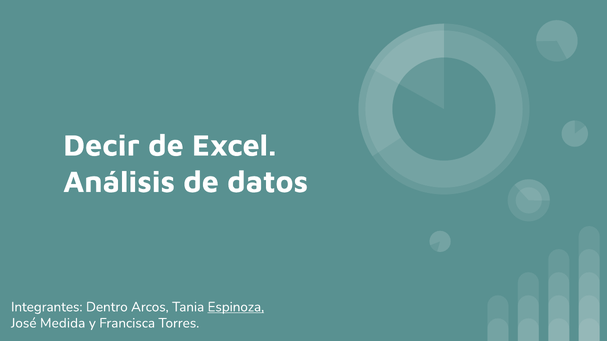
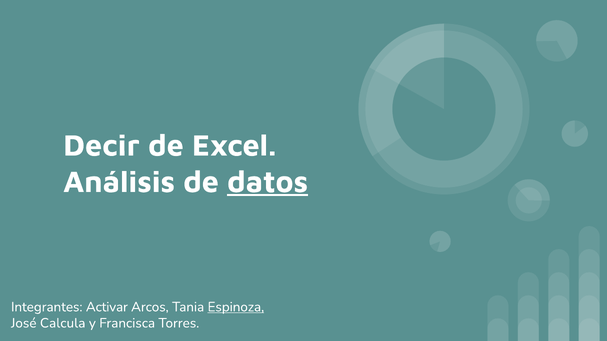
datos underline: none -> present
Dentro: Dentro -> Activar
Medida: Medida -> Calcula
